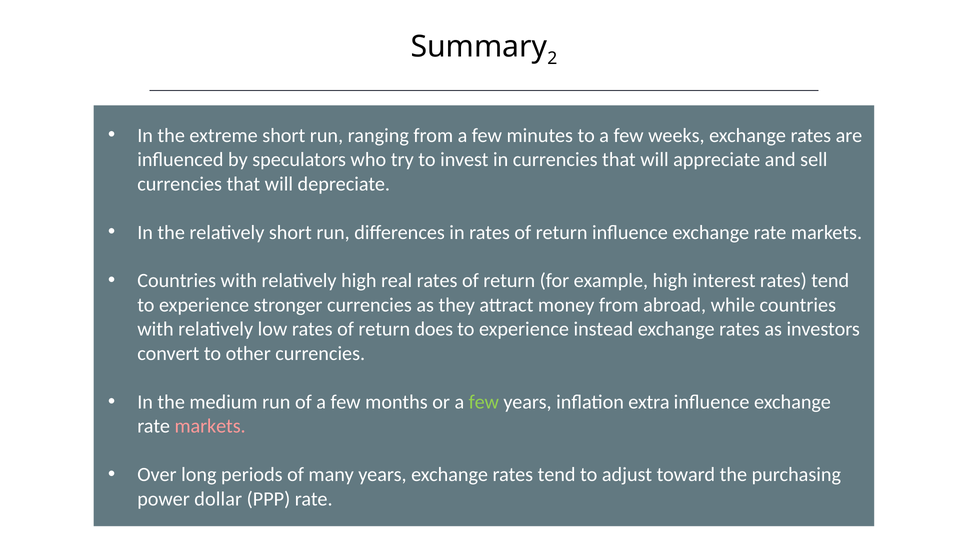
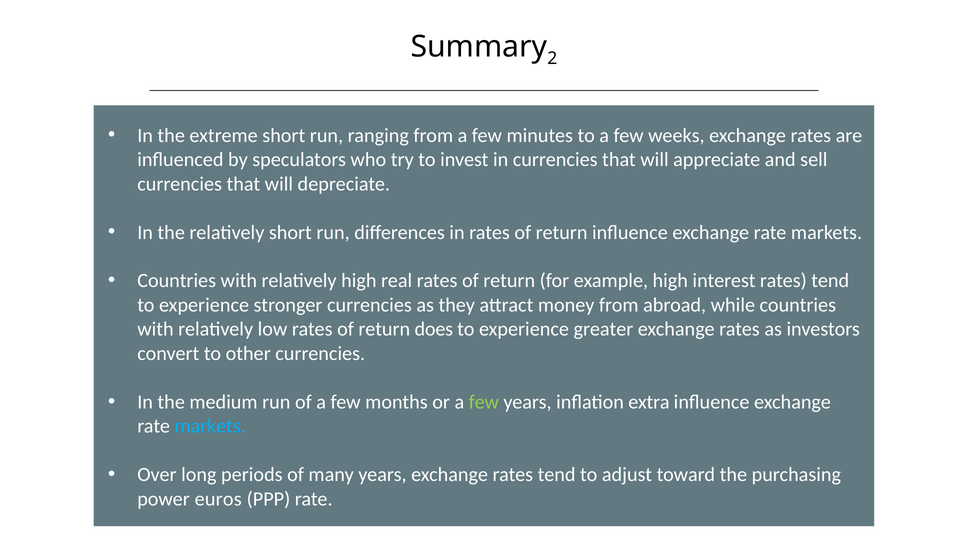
instead: instead -> greater
markets at (210, 426) colour: pink -> light blue
dollar: dollar -> euros
